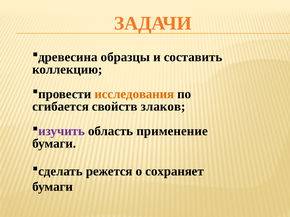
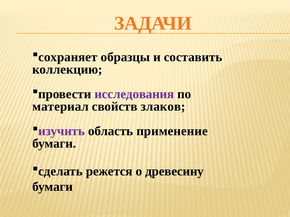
древесина: древесина -> сохраняет
исследования colour: orange -> purple
сгибается: сгибается -> материал
сохраняет: сохраняет -> древесину
